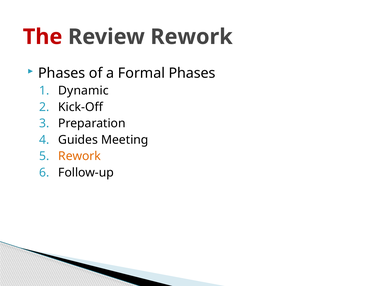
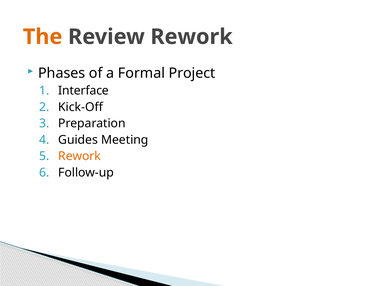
The colour: red -> orange
Formal Phases: Phases -> Project
Dynamic: Dynamic -> Interface
